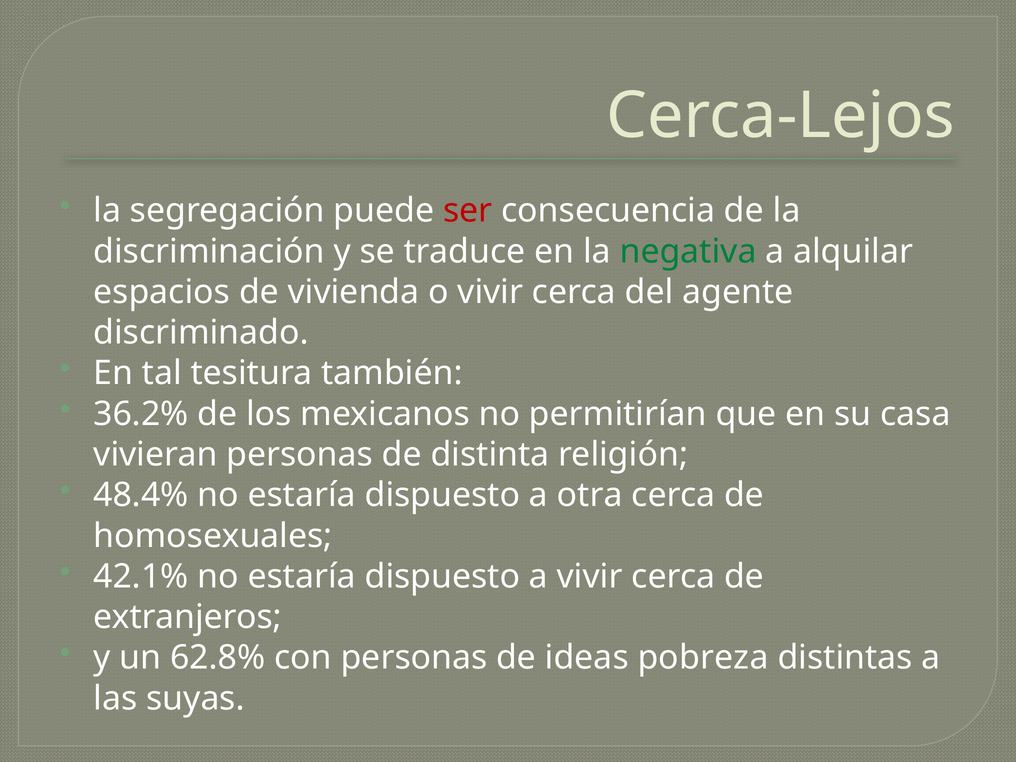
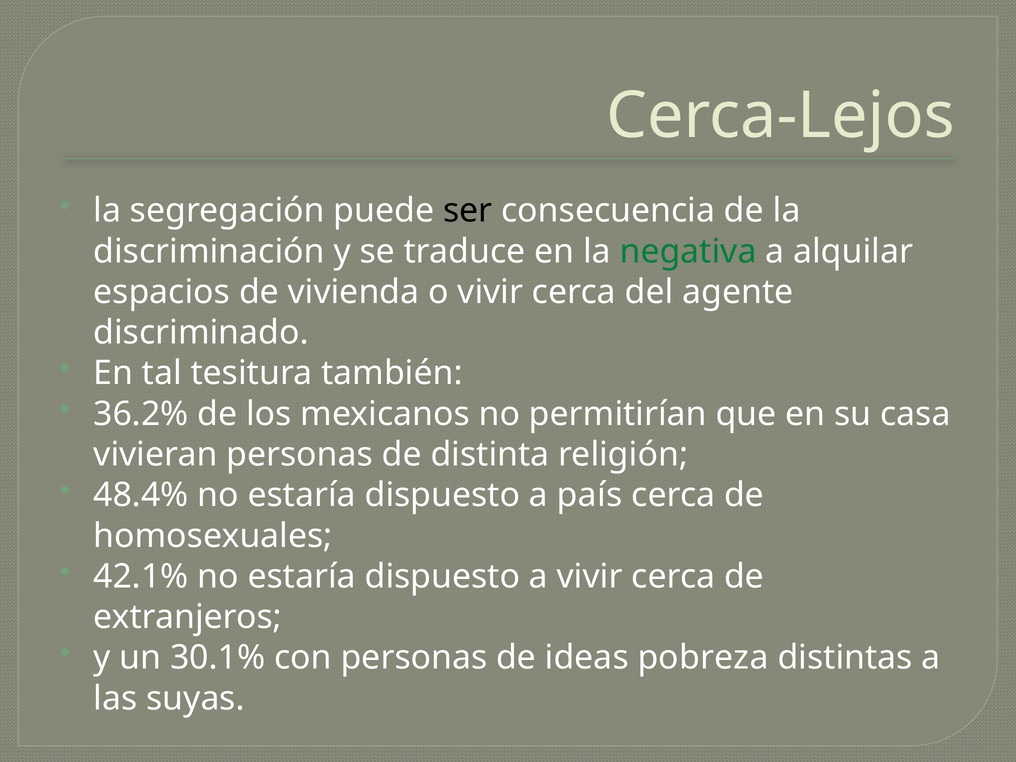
ser colour: red -> black
otra: otra -> país
62.8%: 62.8% -> 30.1%
